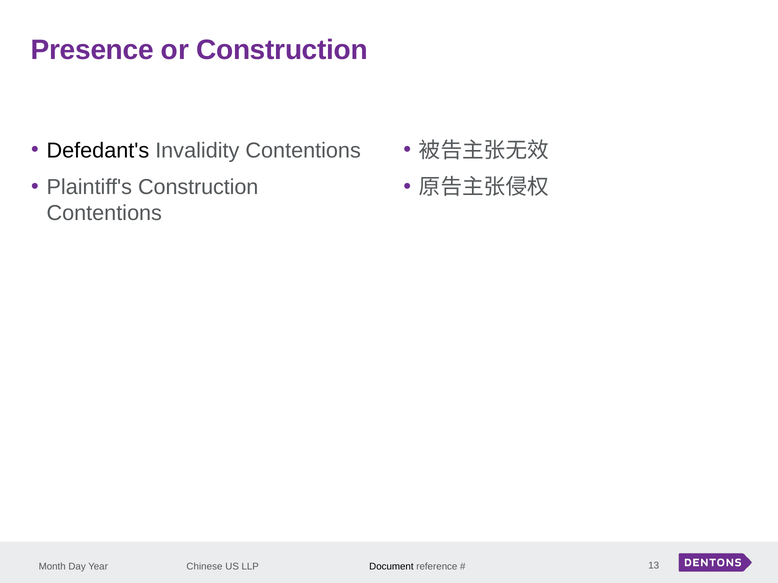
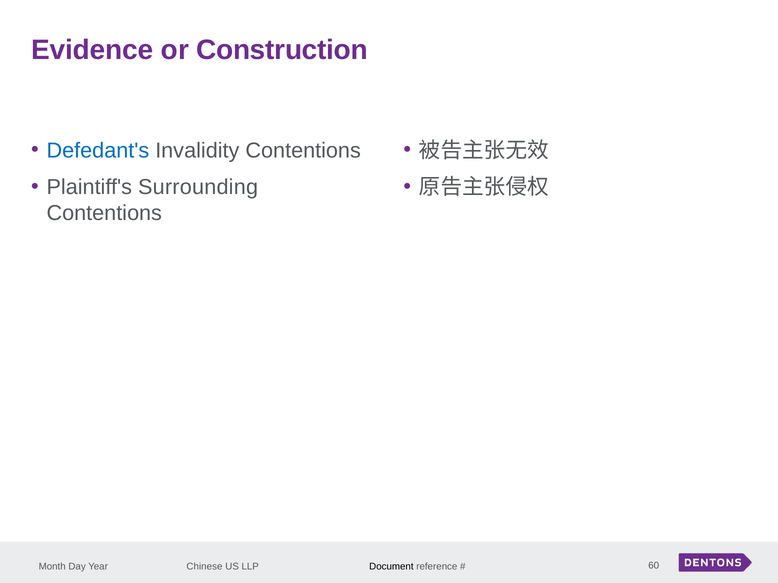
Presence: Presence -> Evidence
Defedant's colour: black -> blue
Plaintiff's Construction: Construction -> Surrounding
13: 13 -> 60
